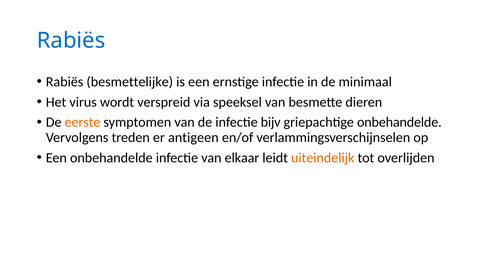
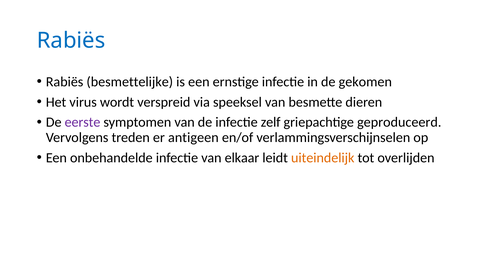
minimaal: minimaal -> gekomen
eerste colour: orange -> purple
bijv: bijv -> zelf
griepachtige onbehandelde: onbehandelde -> geproduceerd
